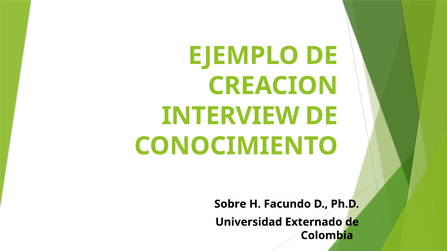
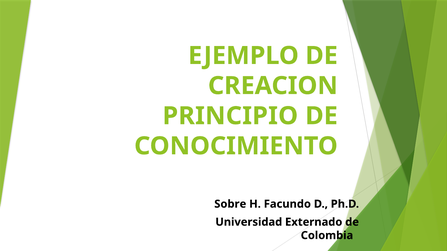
INTERVIEW: INTERVIEW -> PRINCIPIO
